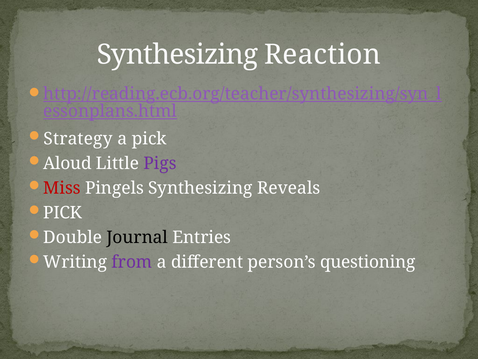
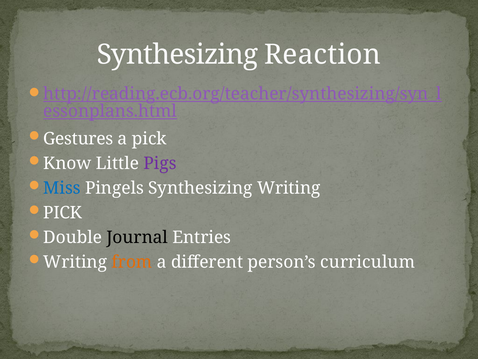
Strategy: Strategy -> Gestures
Aloud: Aloud -> Know
Miss colour: red -> blue
Synthesizing Reveals: Reveals -> Writing
from colour: purple -> orange
questioning: questioning -> curriculum
